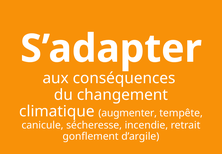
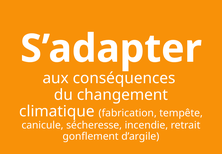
augmenter: augmenter -> fabrication
